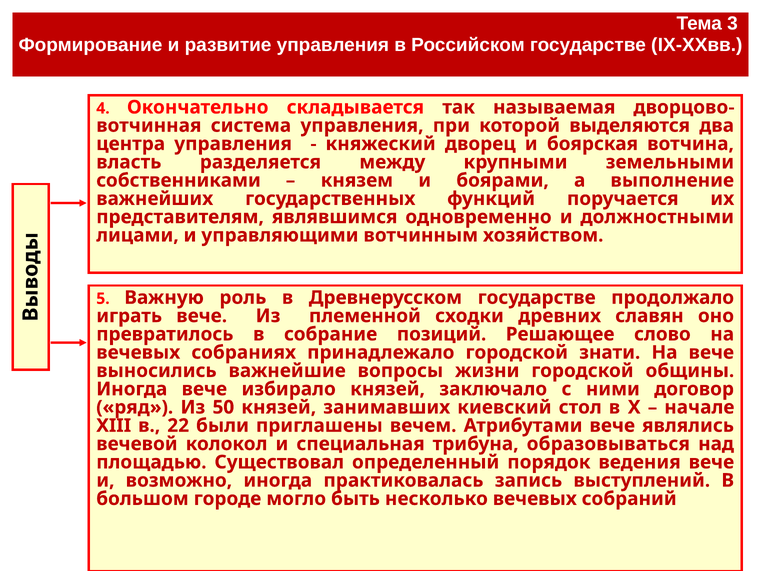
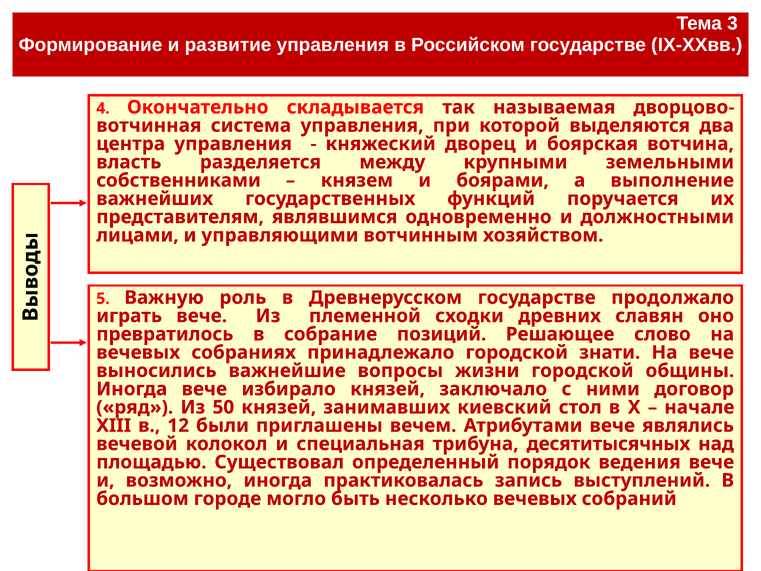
22: 22 -> 12
образовываться: образовываться -> десятитысячных
